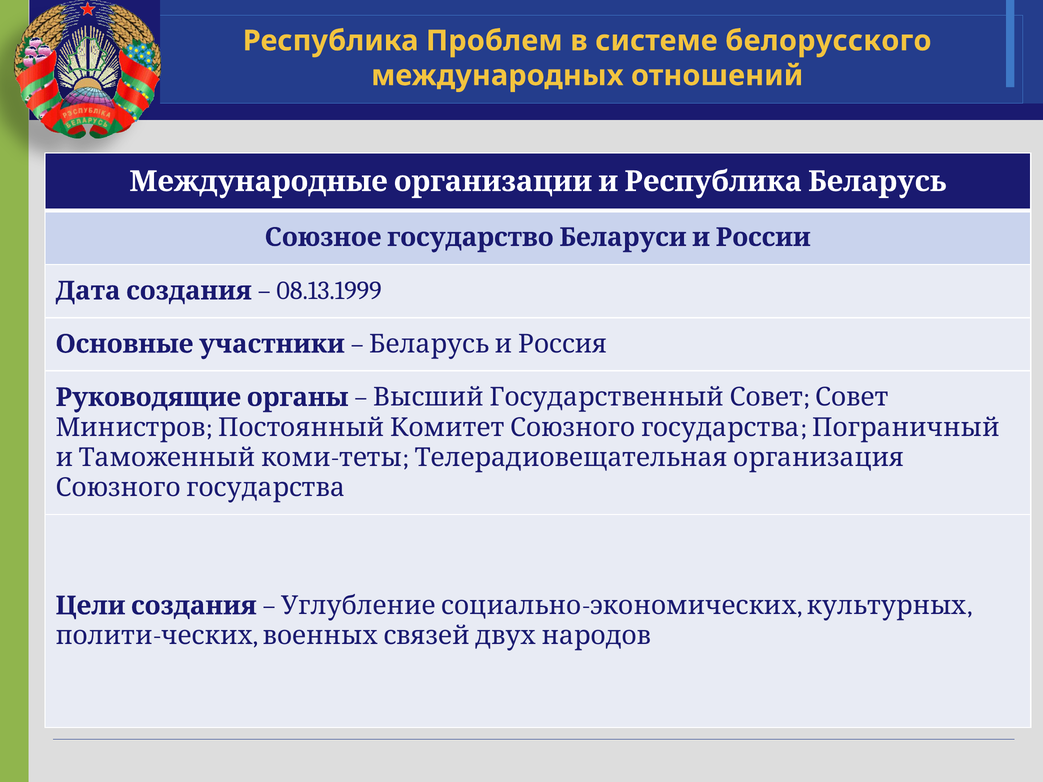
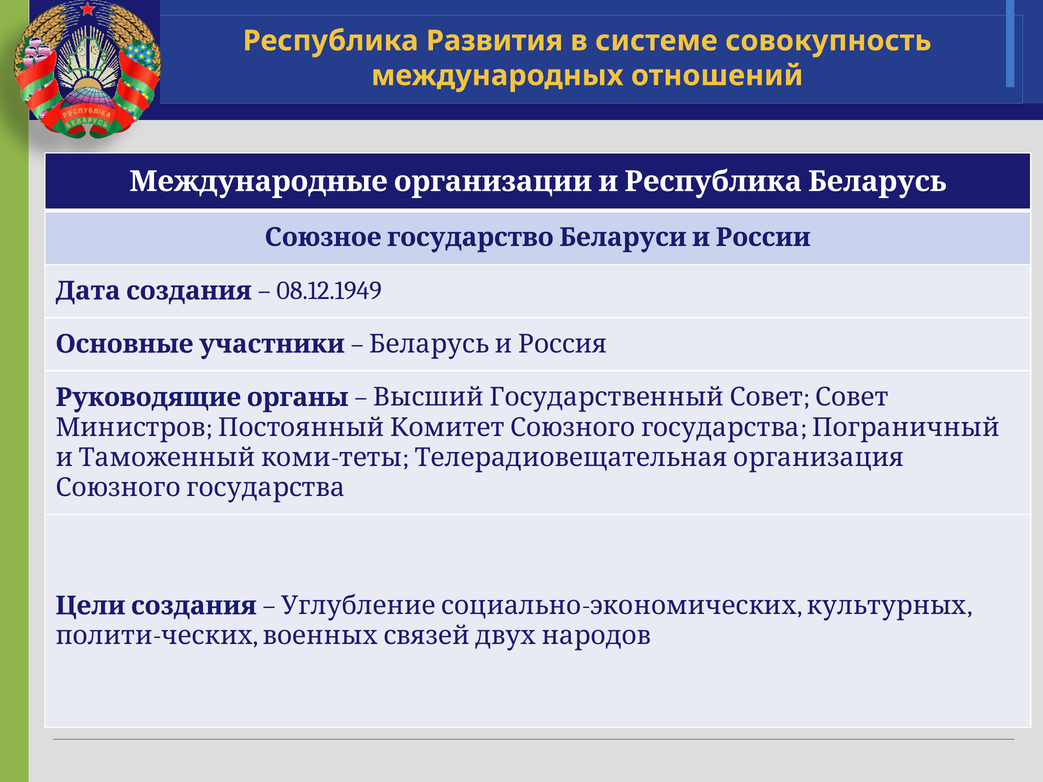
Проблем: Проблем -> Развития
белорусского: белорусского -> совокупность
08.13.1999: 08.13.1999 -> 08.12.1949
